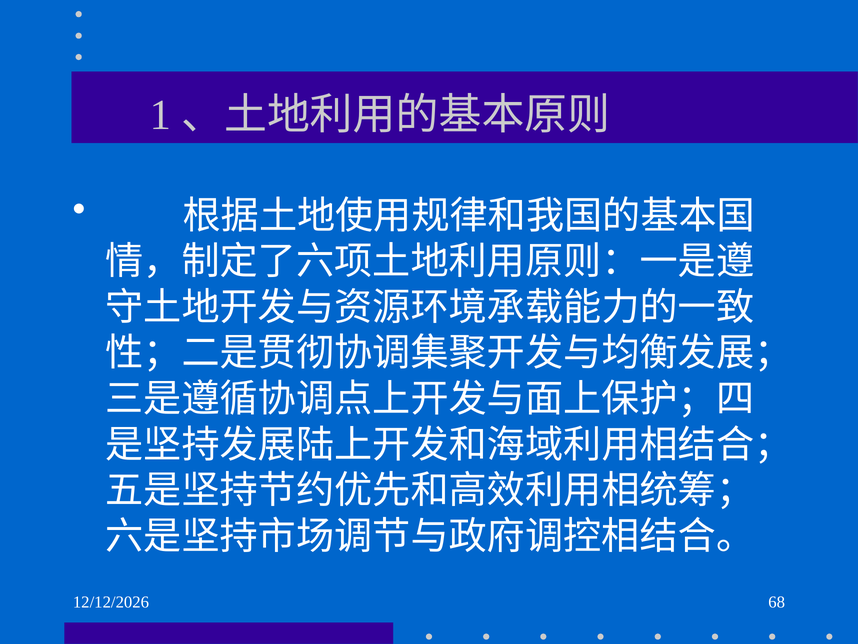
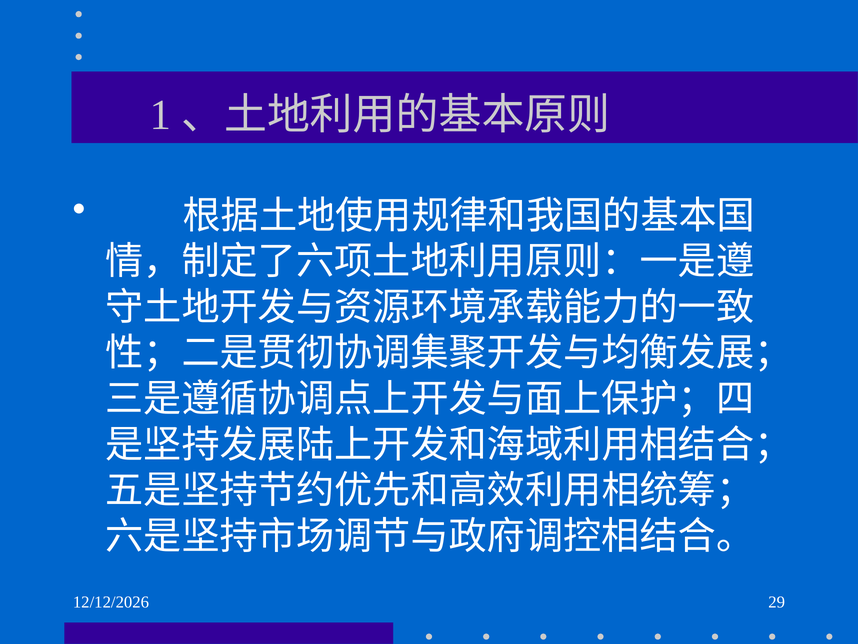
68: 68 -> 29
